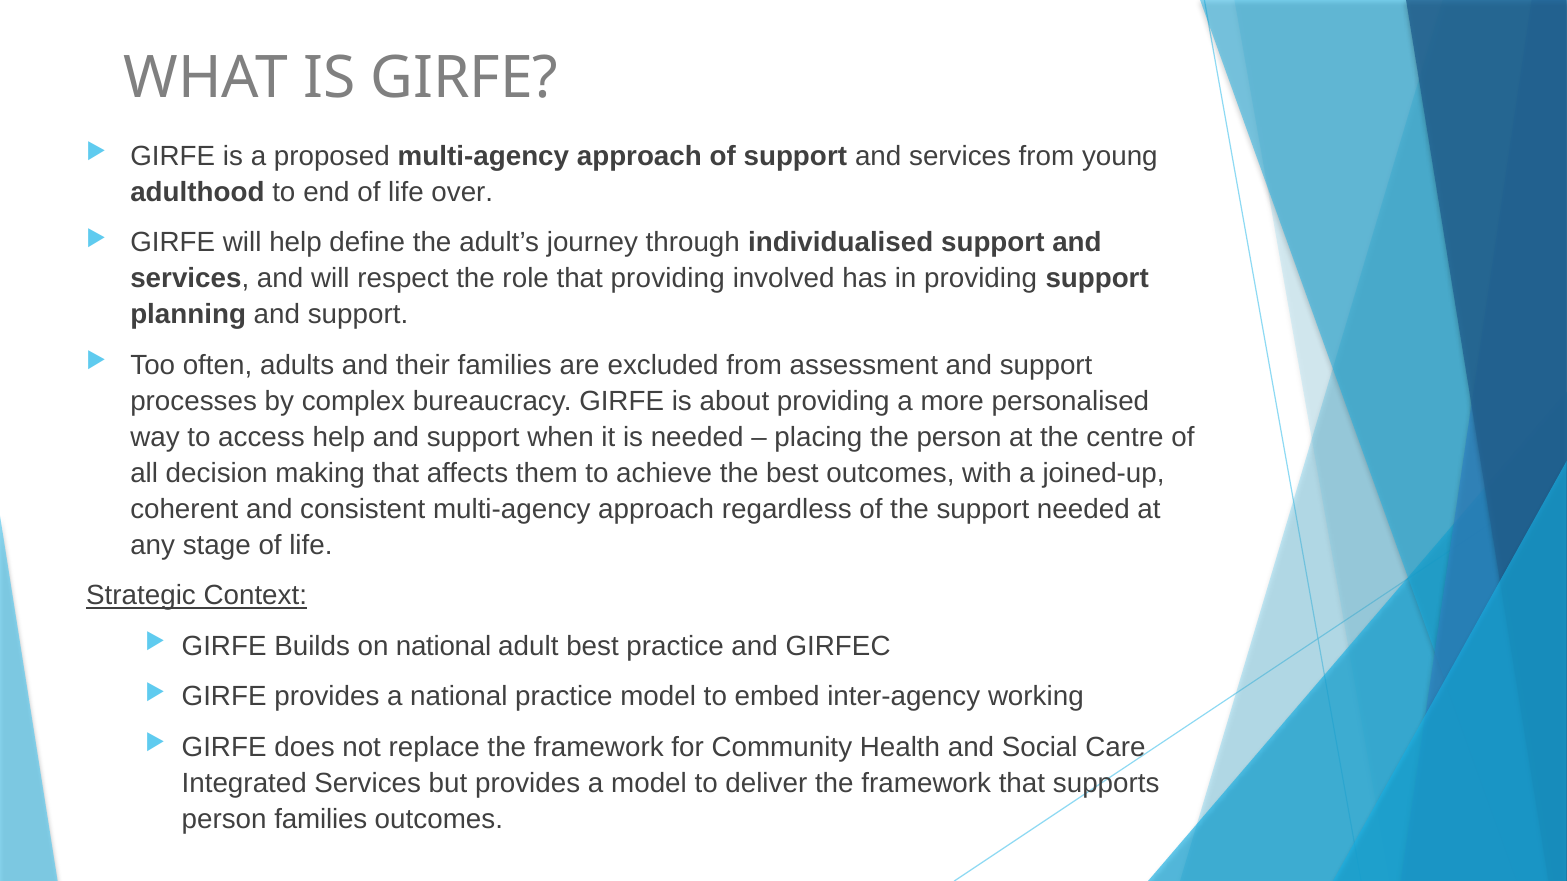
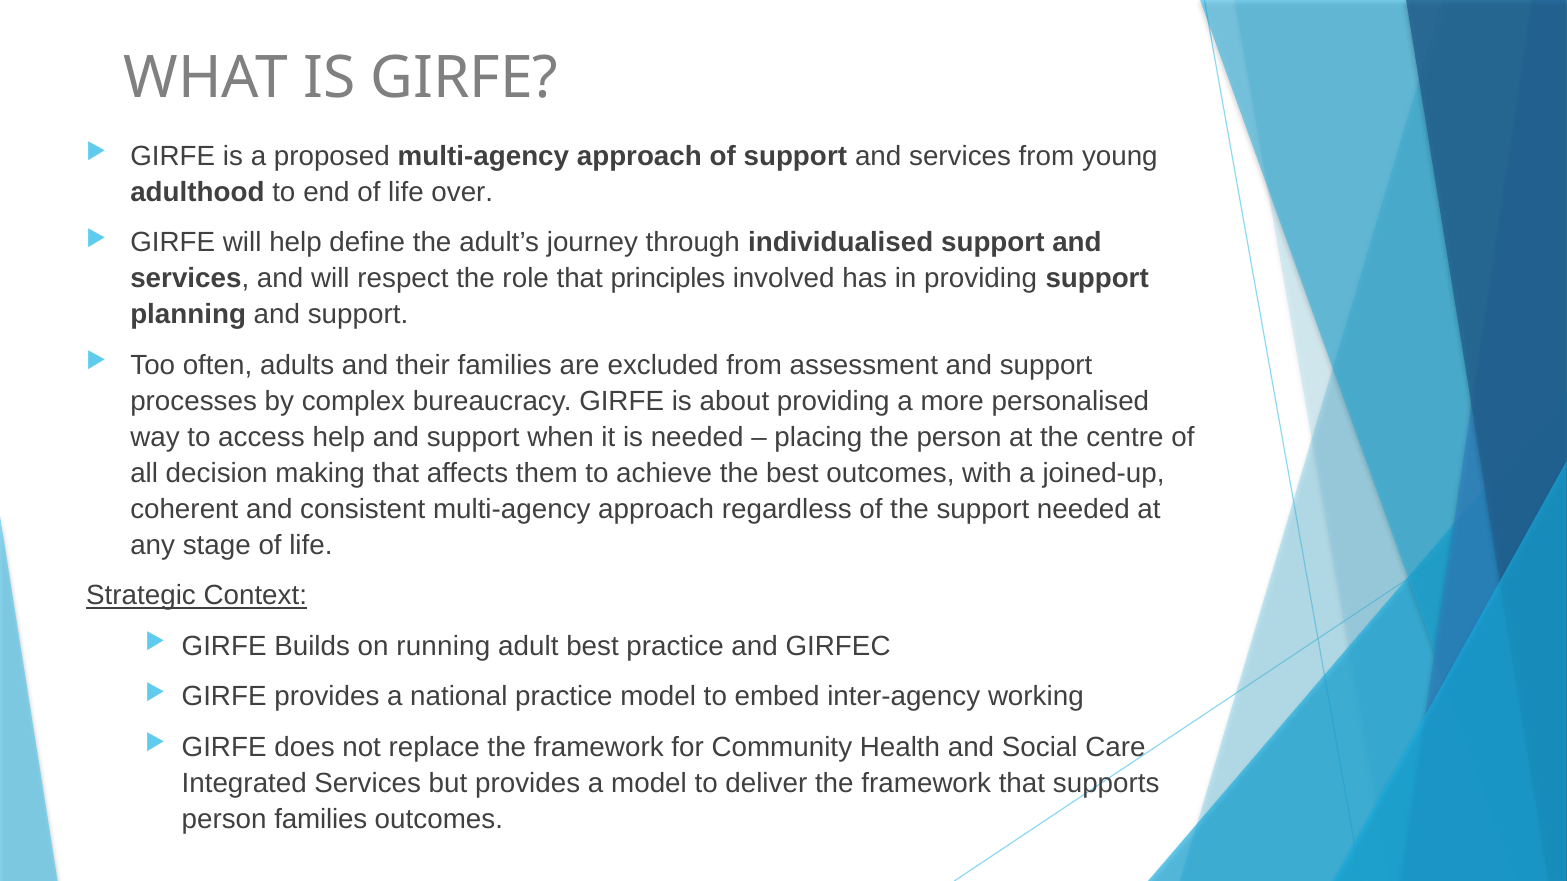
that providing: providing -> principles
on national: national -> running
